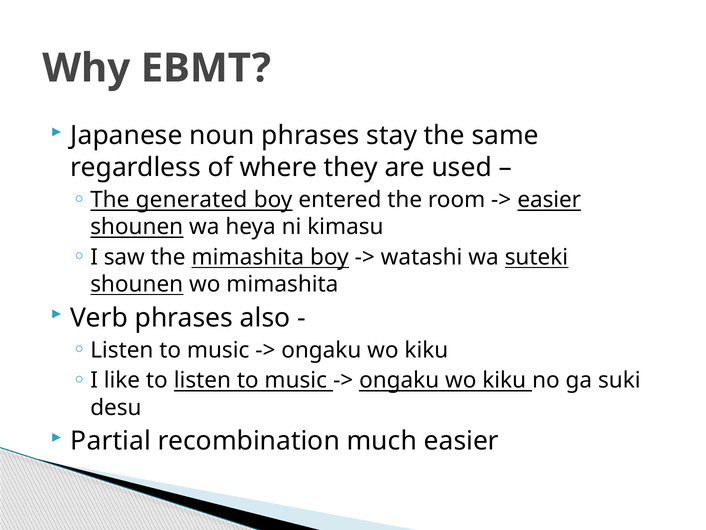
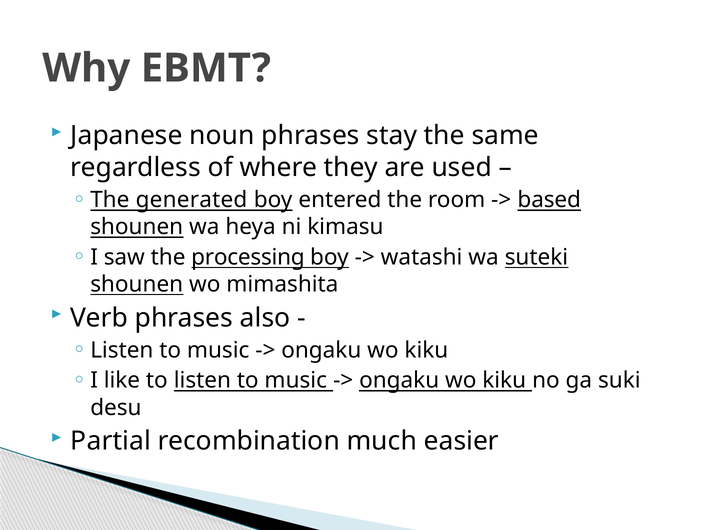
easier at (549, 200): easier -> based
the mimashita: mimashita -> processing
